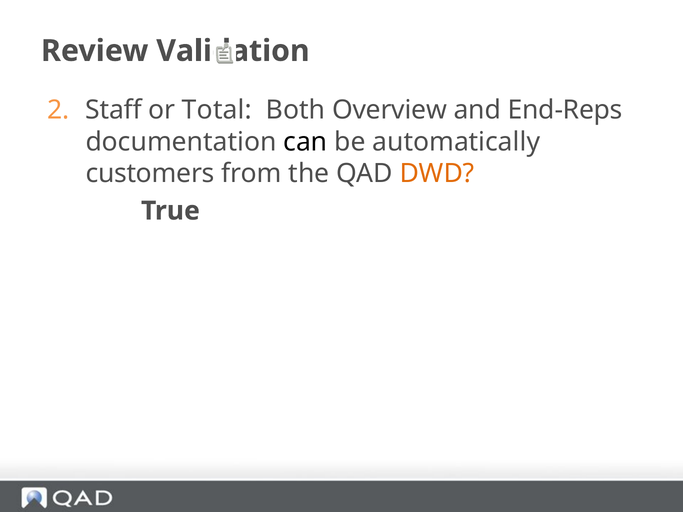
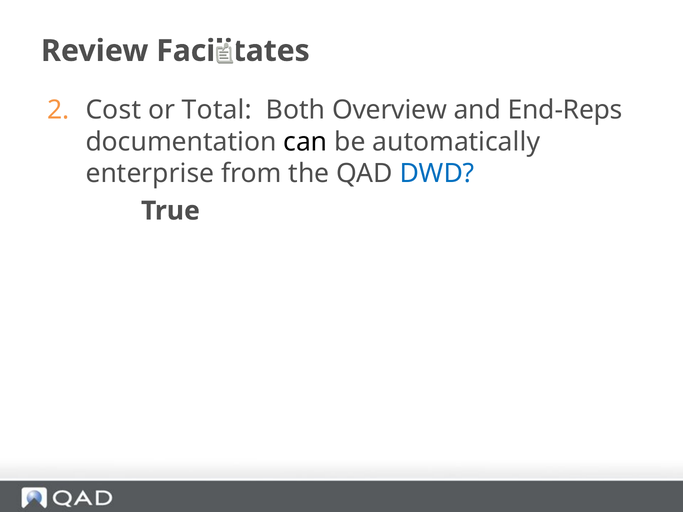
Validation: Validation -> Facilitates
Staff: Staff -> Cost
customers: customers -> enterprise
DWD colour: orange -> blue
